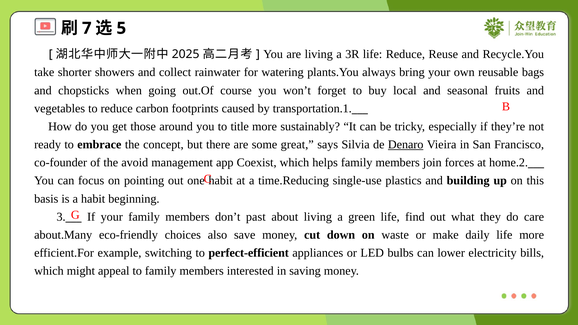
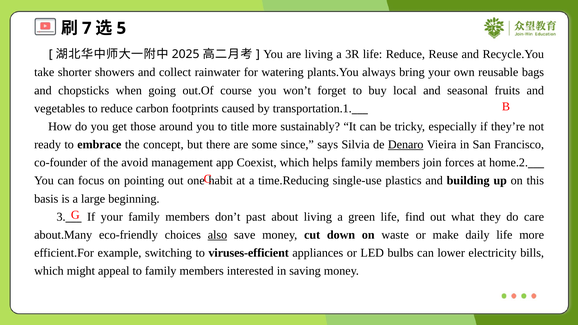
great: great -> since
a habit: habit -> large
also underline: none -> present
perfect-efficient: perfect-efficient -> viruses-efficient
